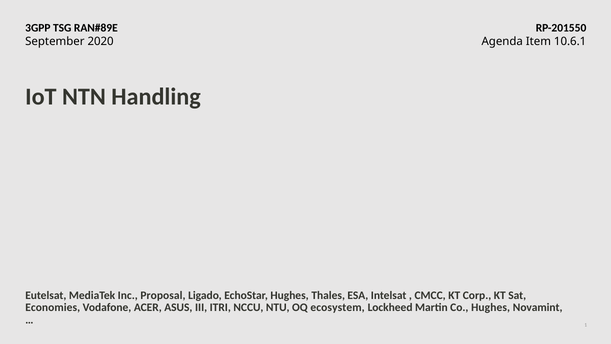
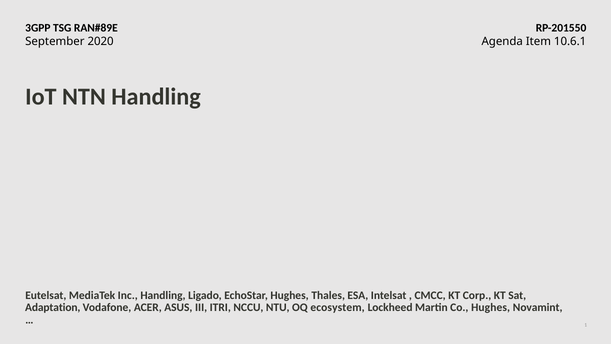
Inc Proposal: Proposal -> Handling
Economies: Economies -> Adaptation
